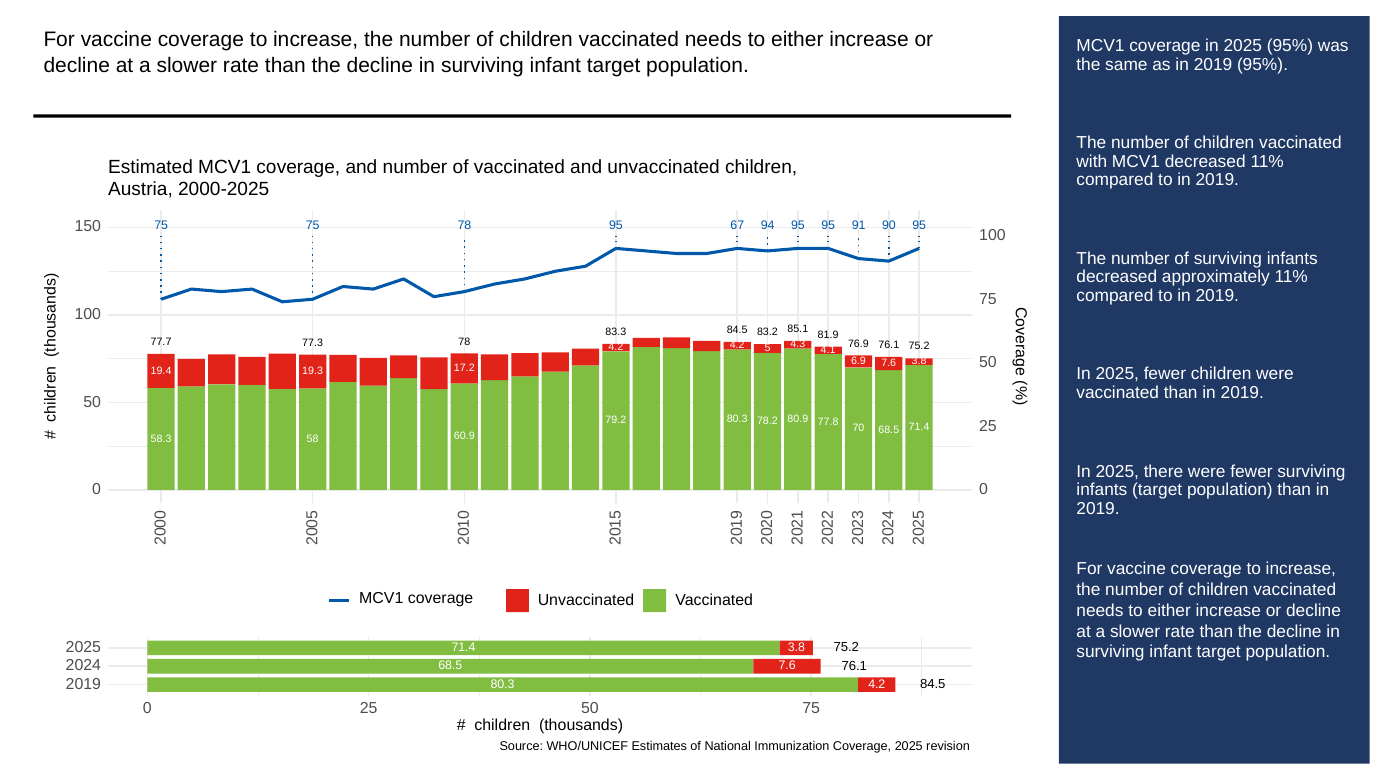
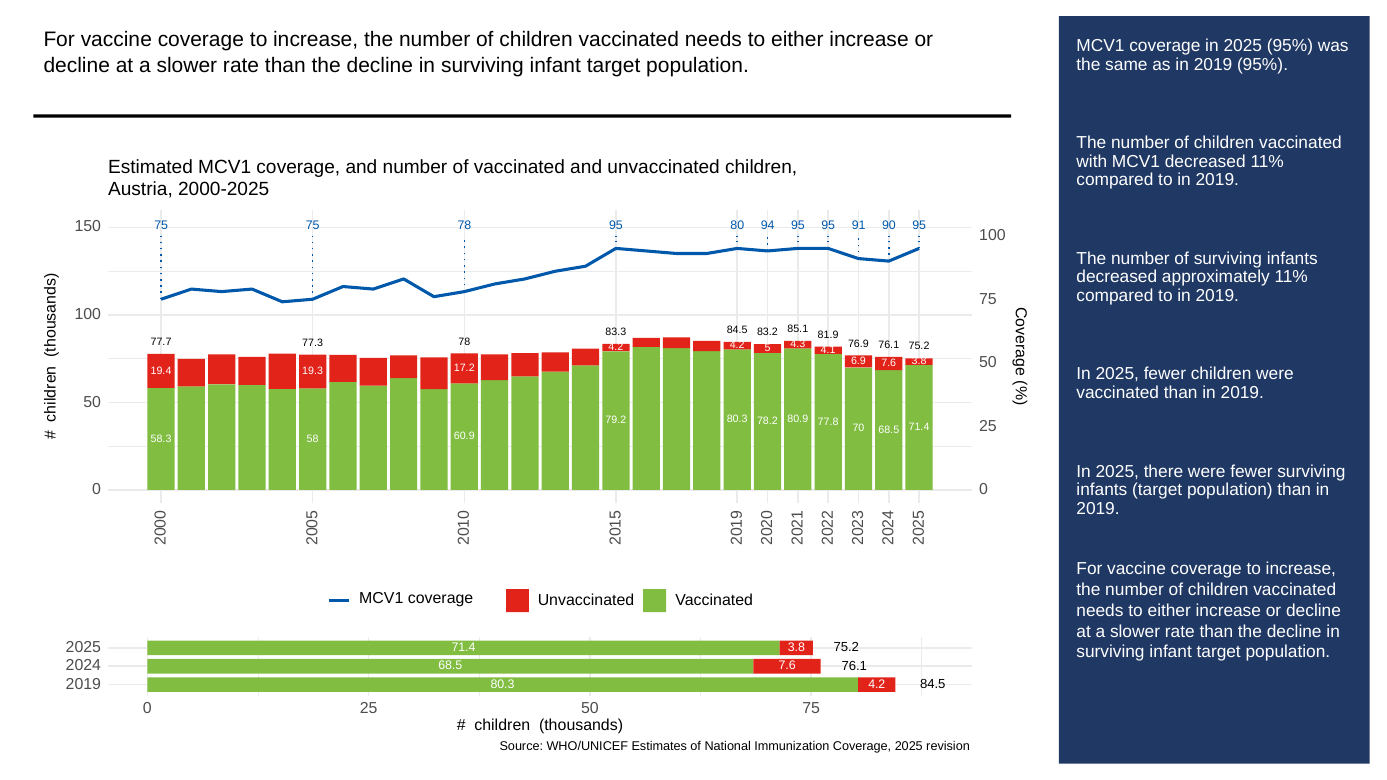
67: 67 -> 80
